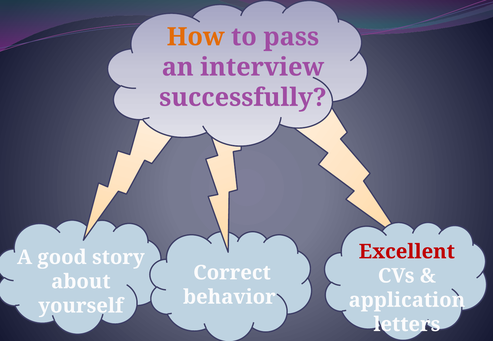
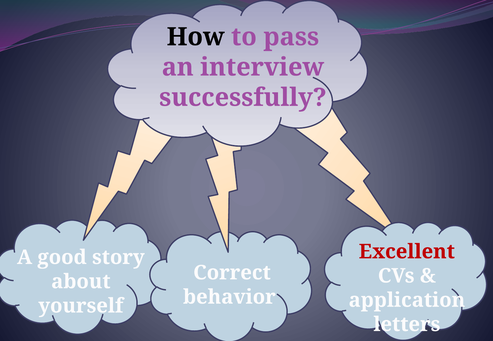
How colour: orange -> black
